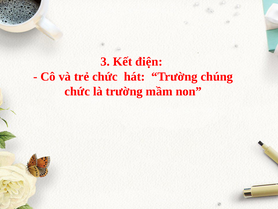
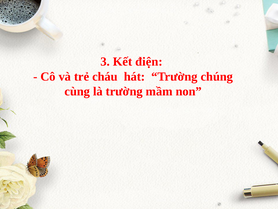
trẻ chức: chức -> cháu
chức at (77, 91): chức -> cùng
